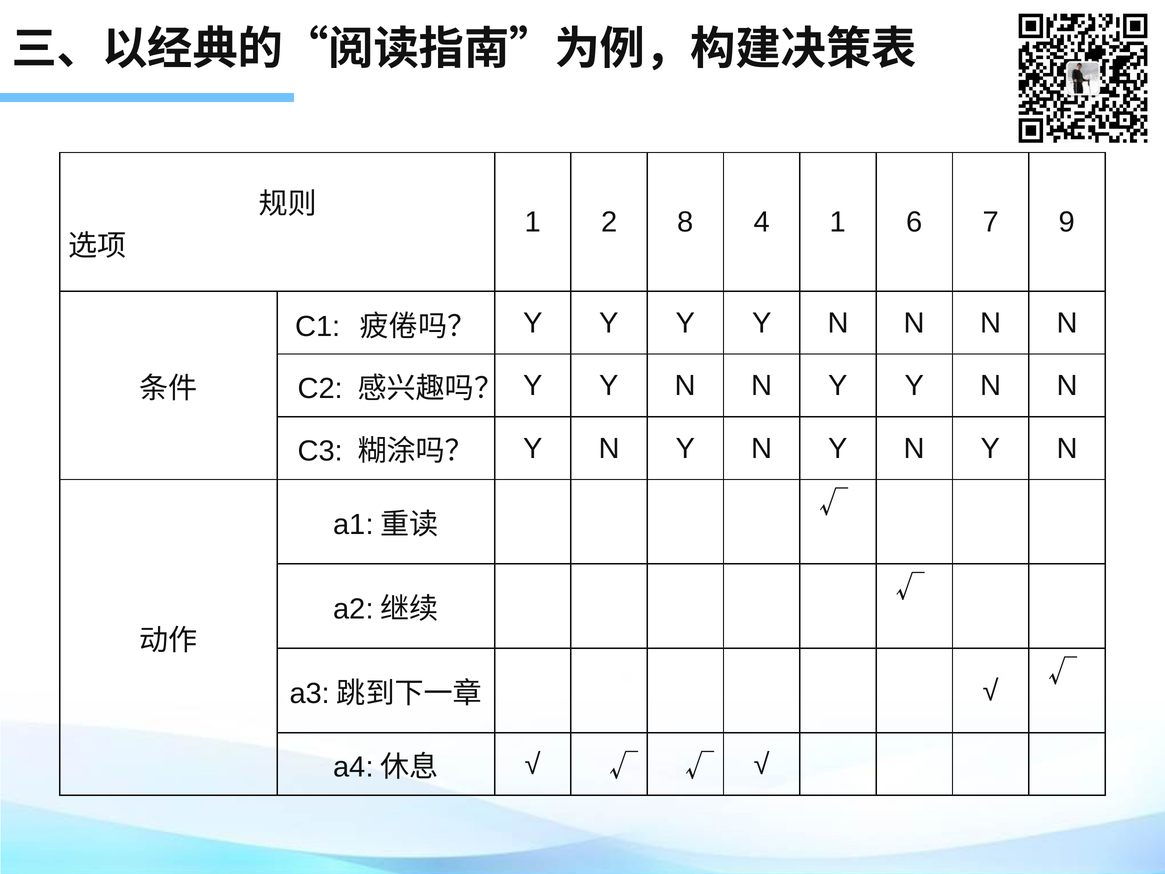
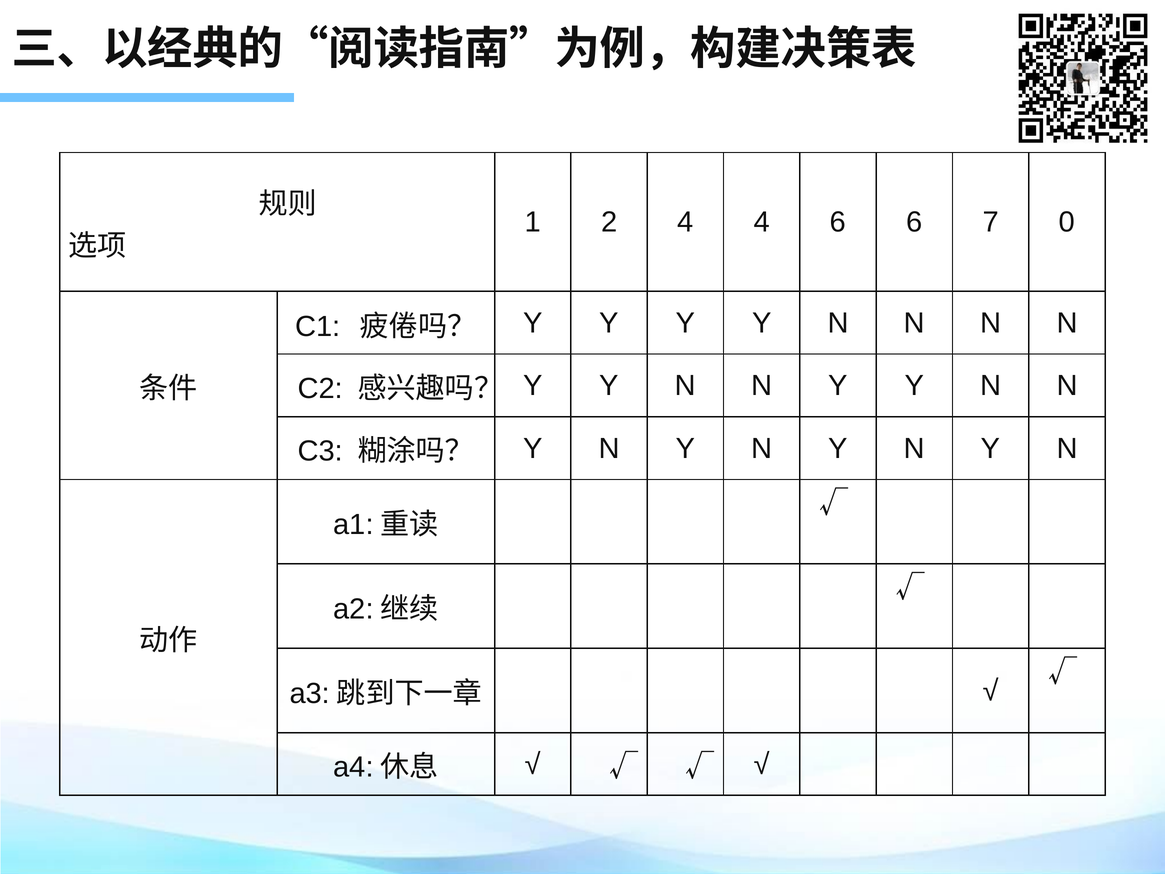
2 8: 8 -> 4
4 1: 1 -> 6
9: 9 -> 0
